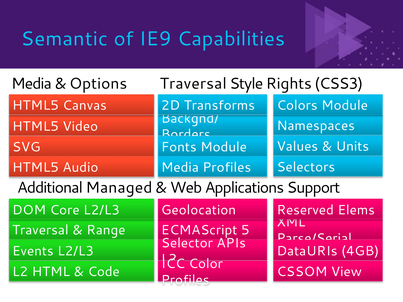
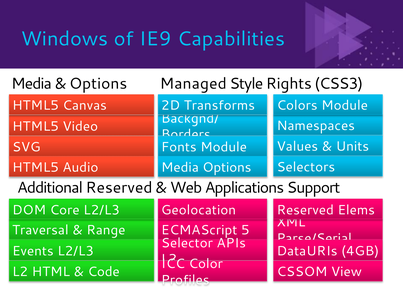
Semantic: Semantic -> Windows
Traversal at (193, 84): Traversal -> Managed
Media Profiles: Profiles -> Options
Additional Managed: Managed -> Reserved
